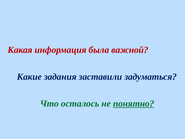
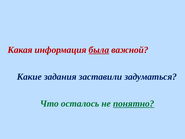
была underline: none -> present
